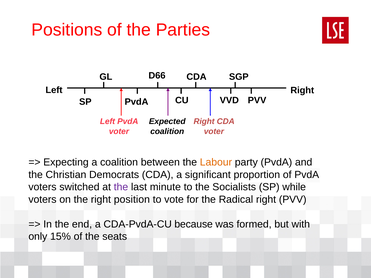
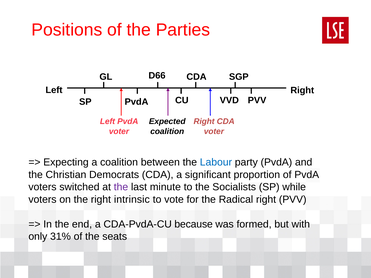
Labour colour: orange -> blue
position: position -> intrinsic
15%: 15% -> 31%
